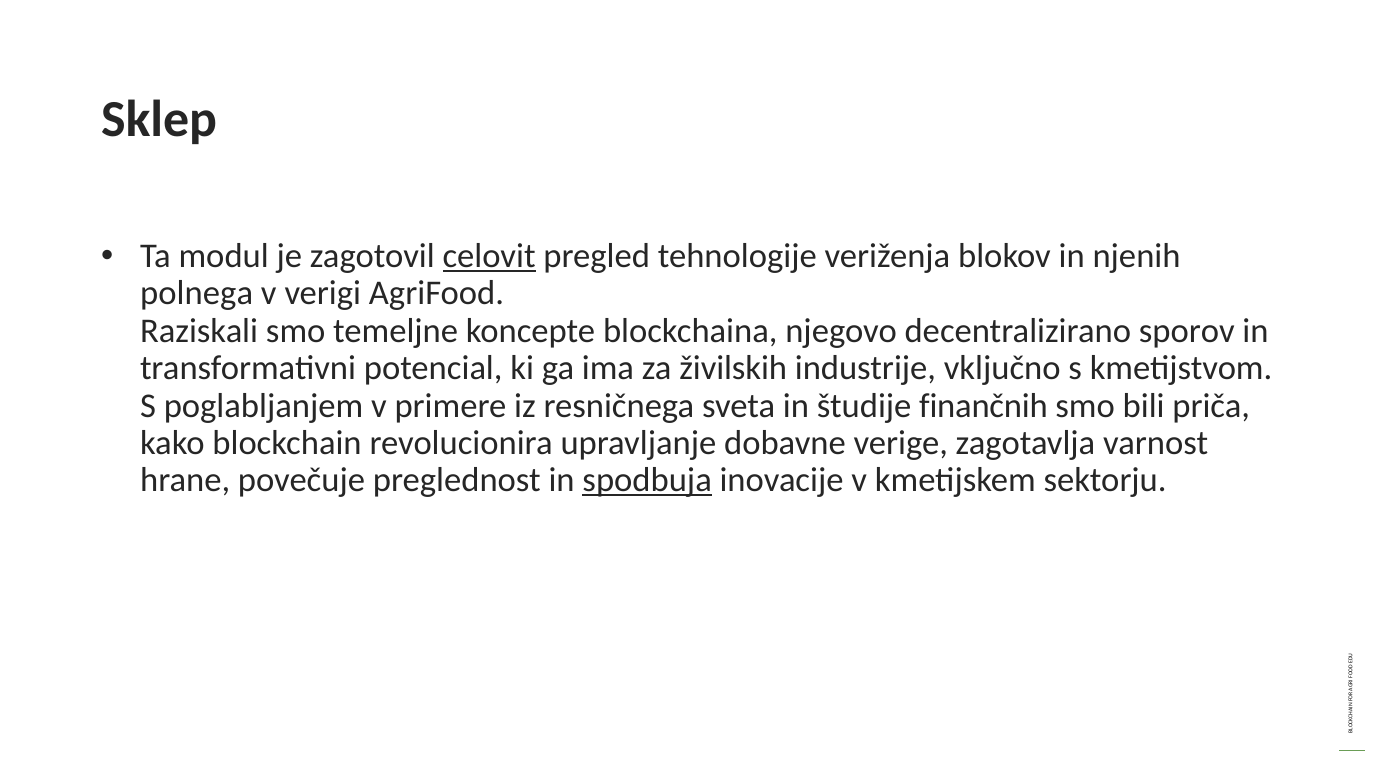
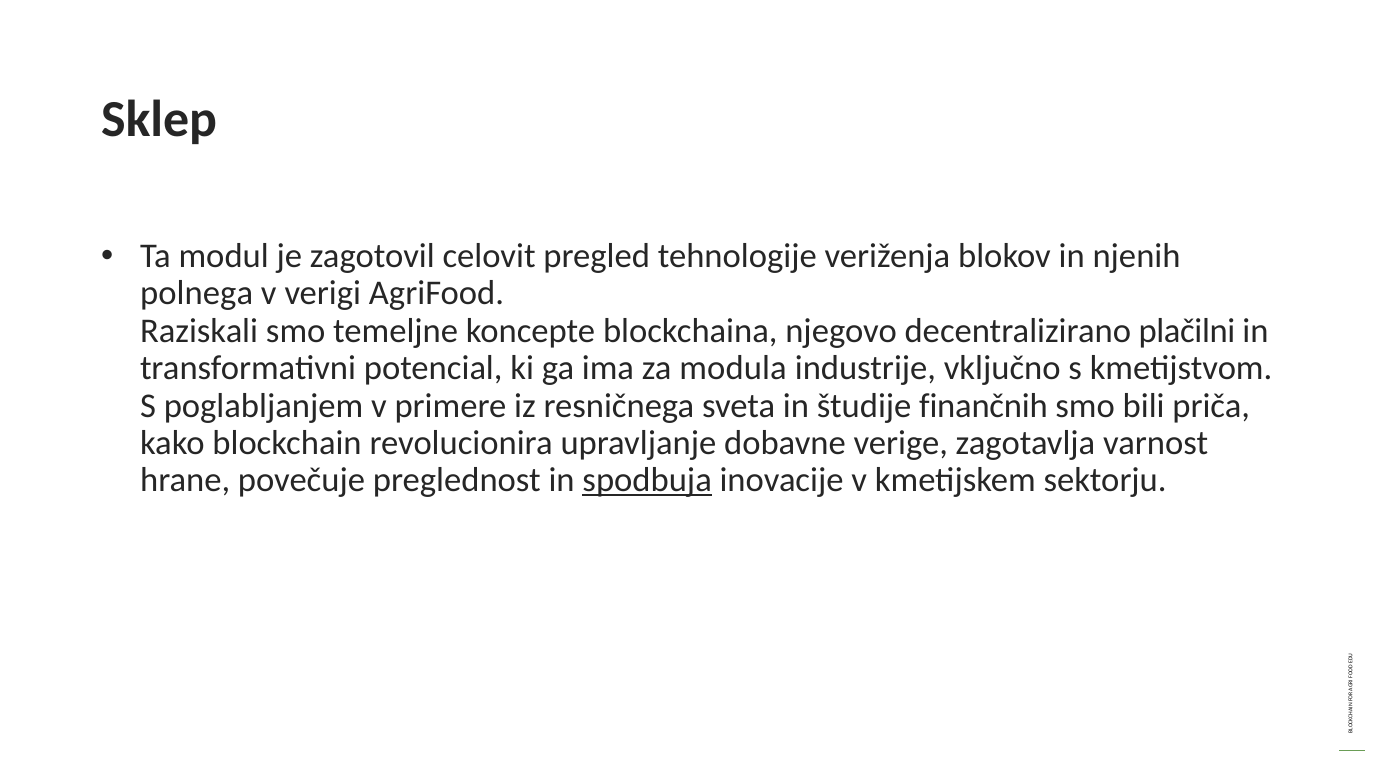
celovit underline: present -> none
sporov: sporov -> plačilni
živilskih: živilskih -> modula
